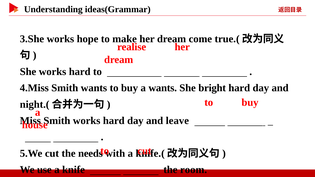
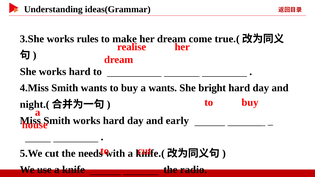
hope: hope -> rules
leave: leave -> early
room: room -> radio
